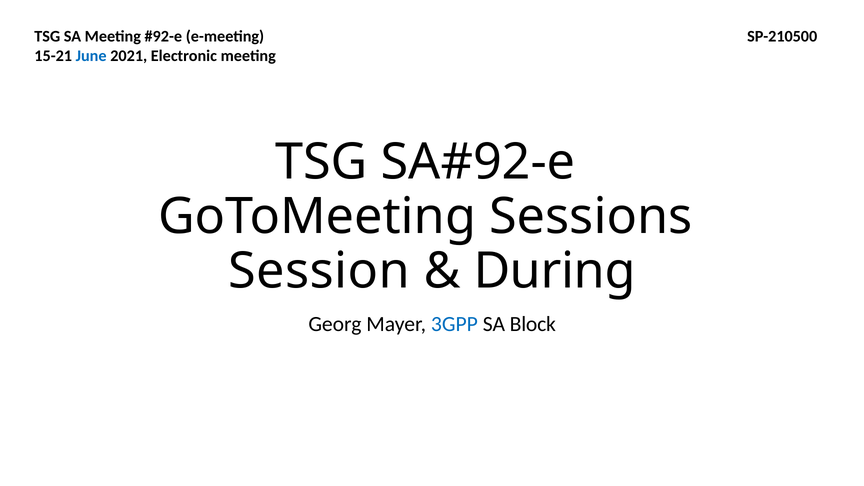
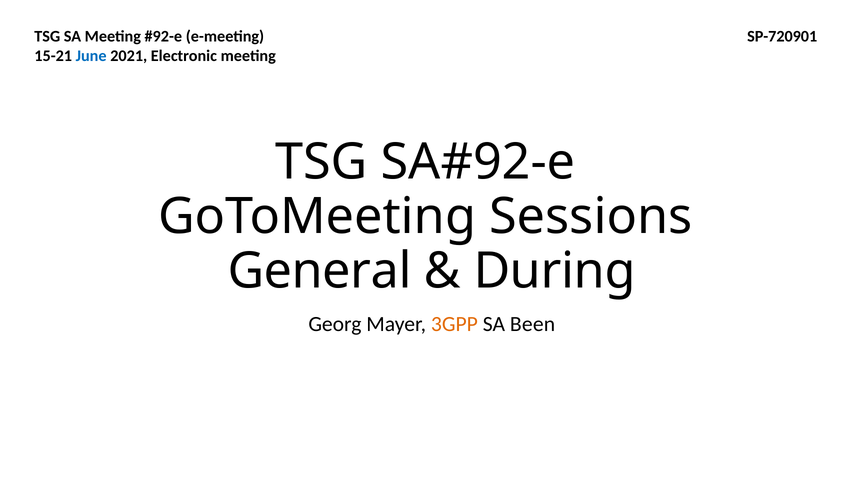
SP-210500: SP-210500 -> SP-720901
Session: Session -> General
3GPP colour: blue -> orange
Block: Block -> Been
